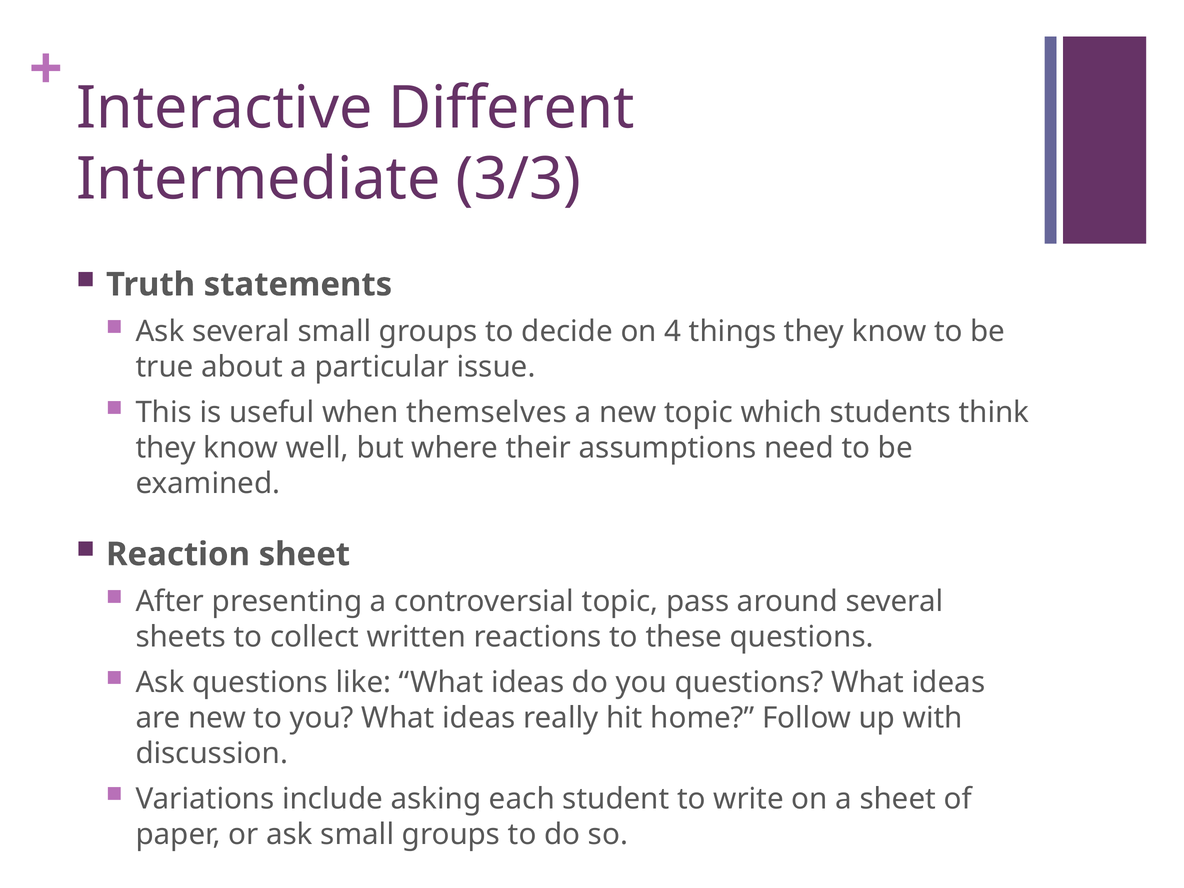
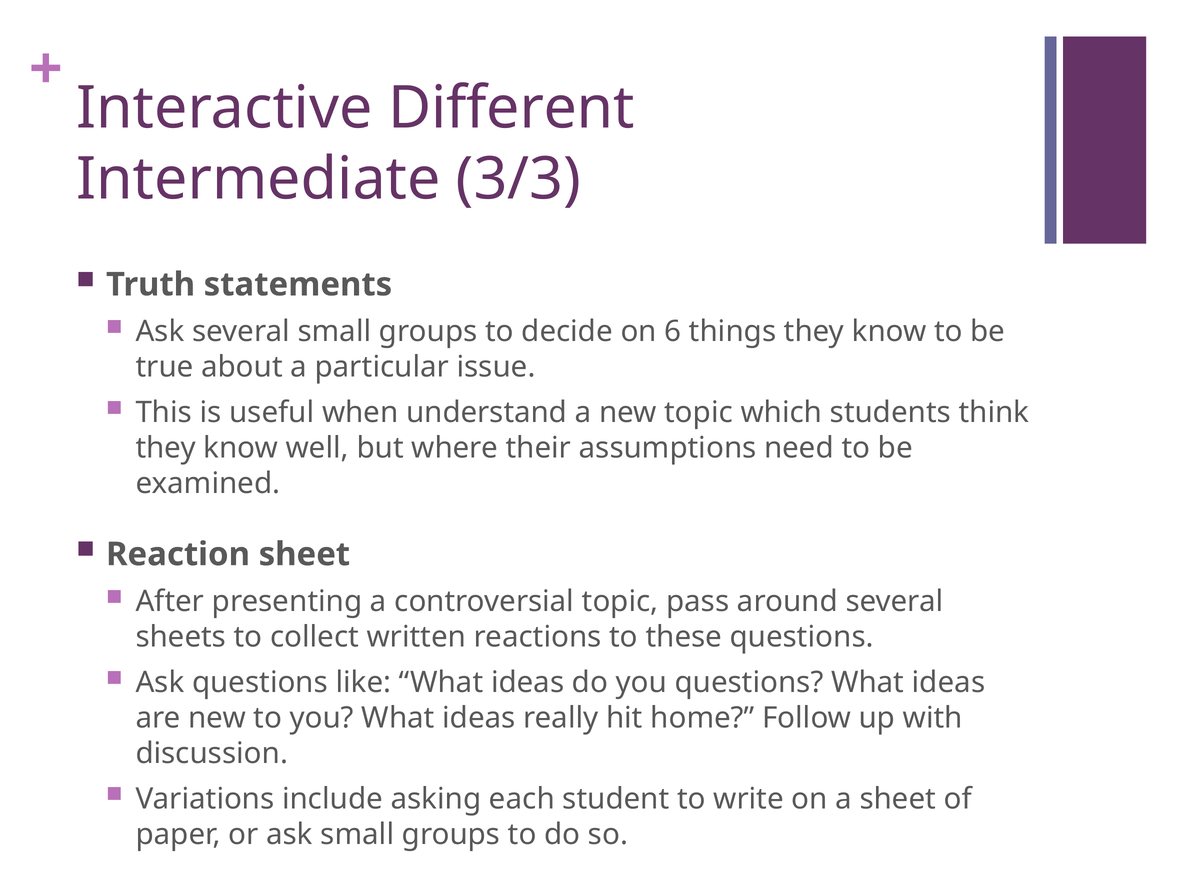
4: 4 -> 6
themselves: themselves -> understand
